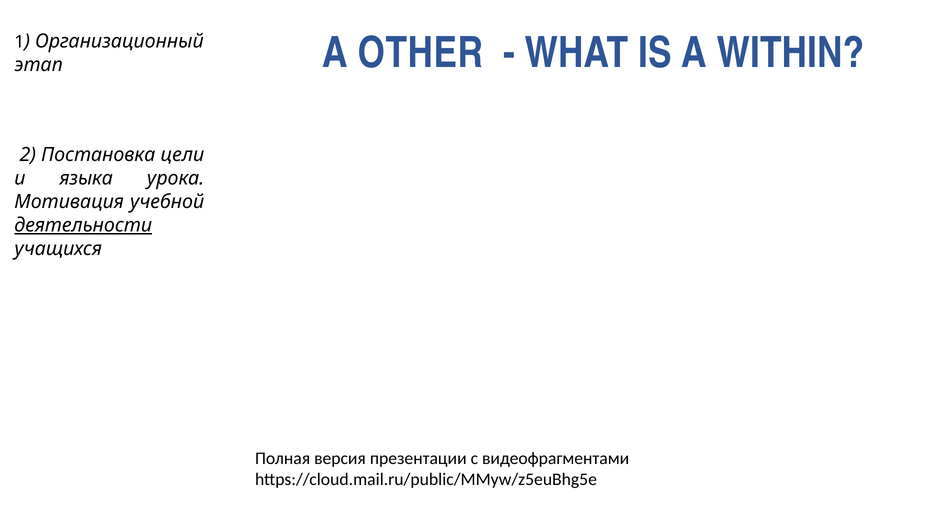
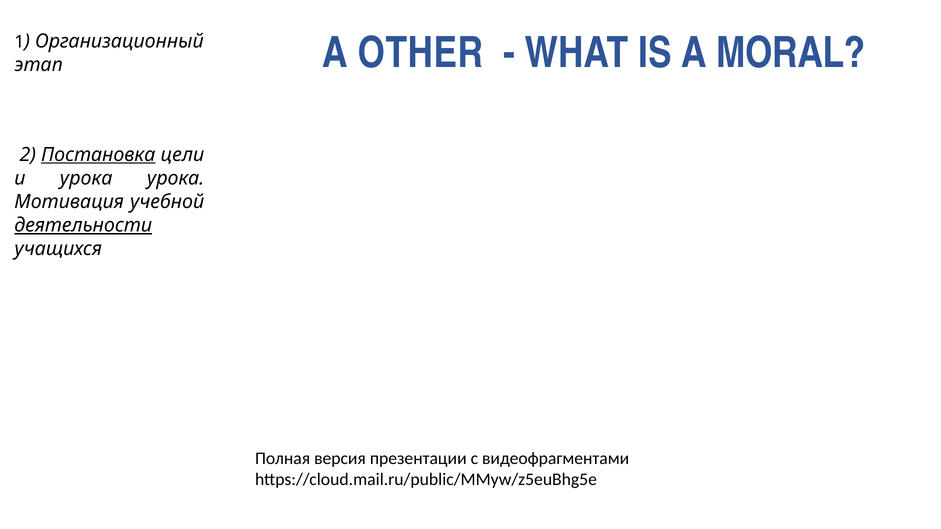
WITHIN: WITHIN -> MORAL
Постановка underline: none -> present
и языка: языка -> урока
